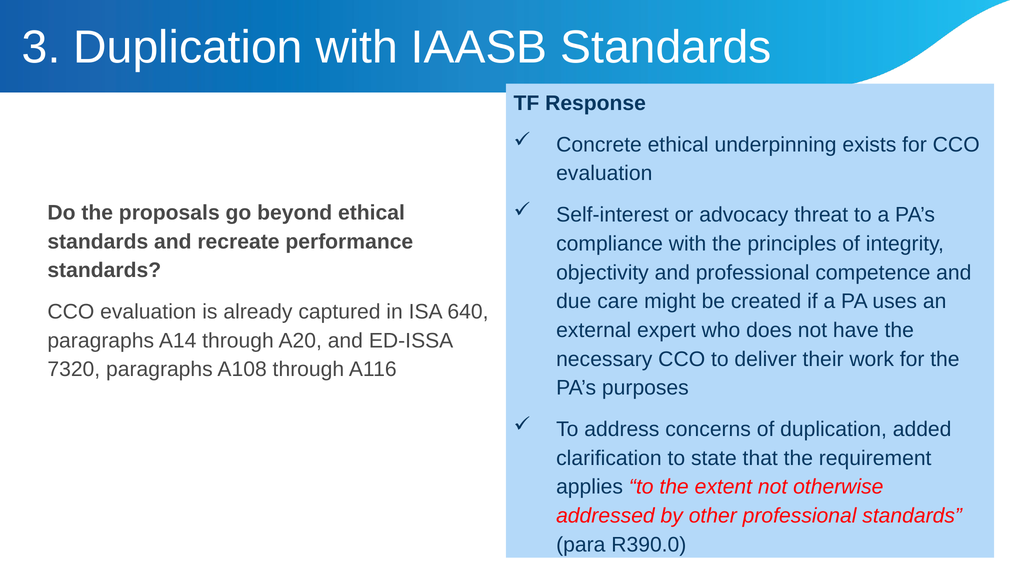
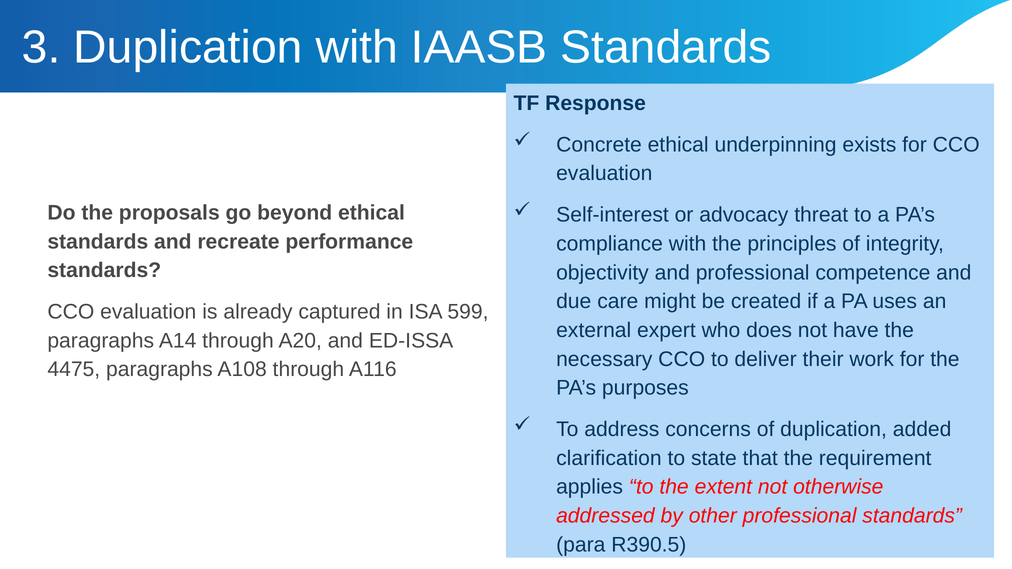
640: 640 -> 599
7320: 7320 -> 4475
R390.0: R390.0 -> R390.5
